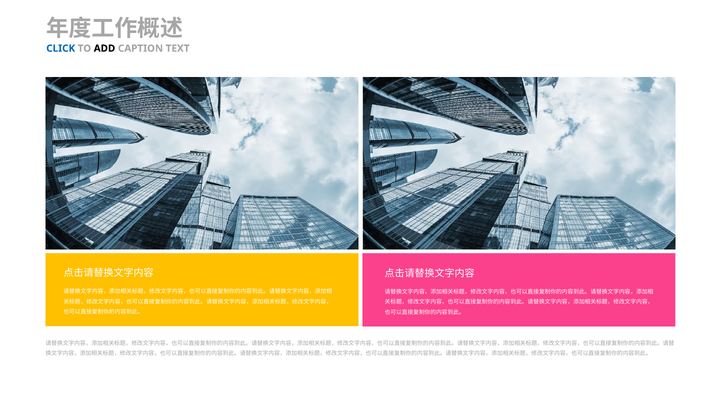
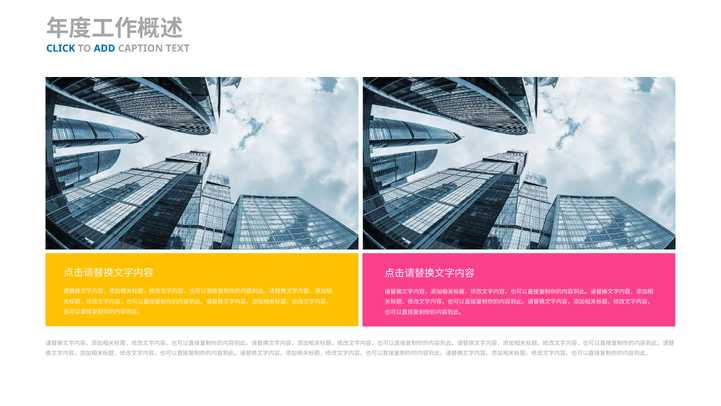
ADD colour: black -> blue
